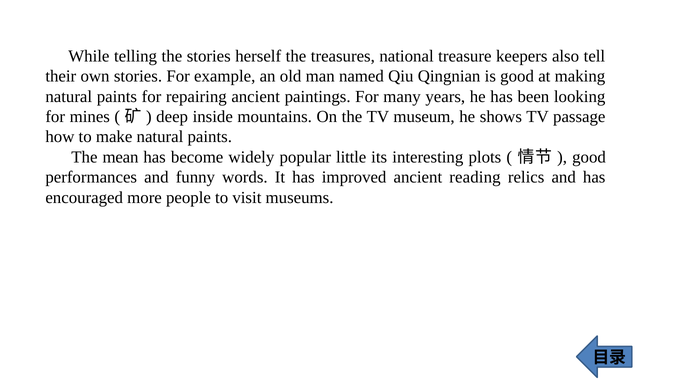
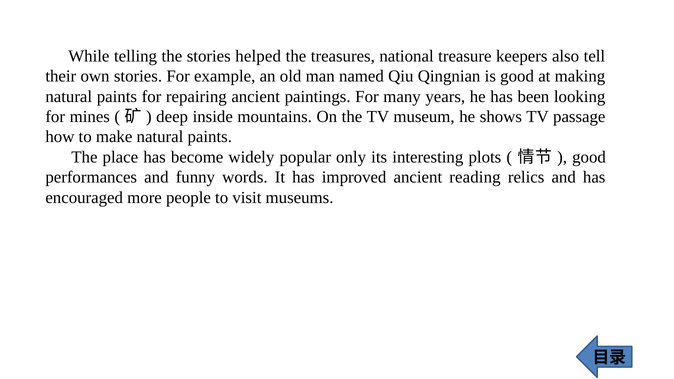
herself: herself -> helped
mean: mean -> place
little: little -> only
